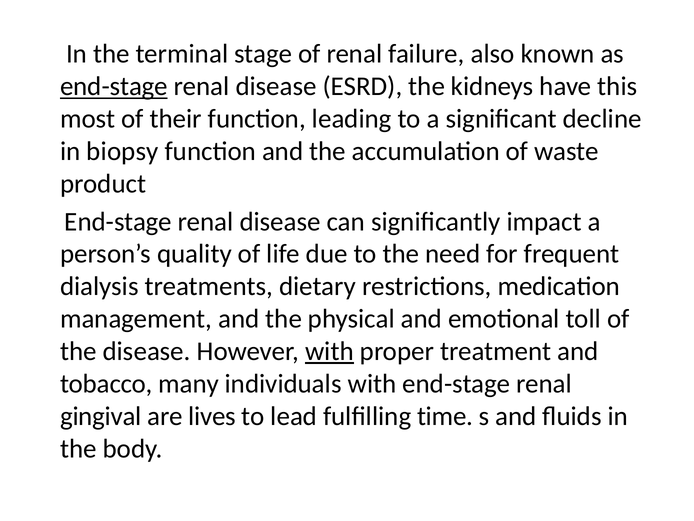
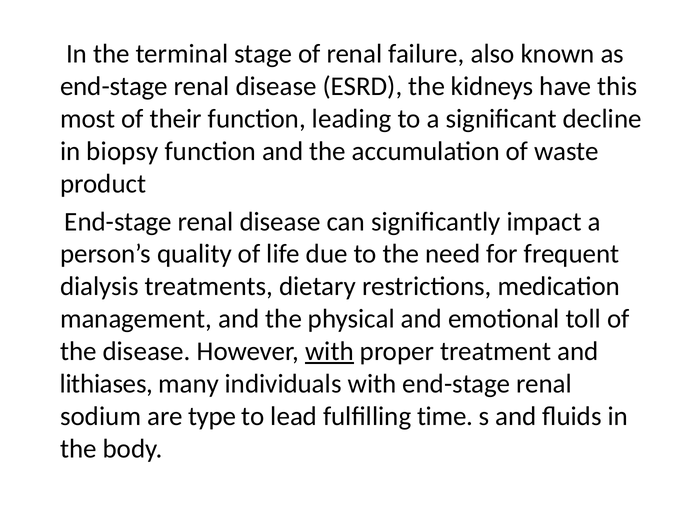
end-stage at (114, 86) underline: present -> none
tobacco: tobacco -> lithiases
gingival: gingival -> sodium
lives: lives -> type
